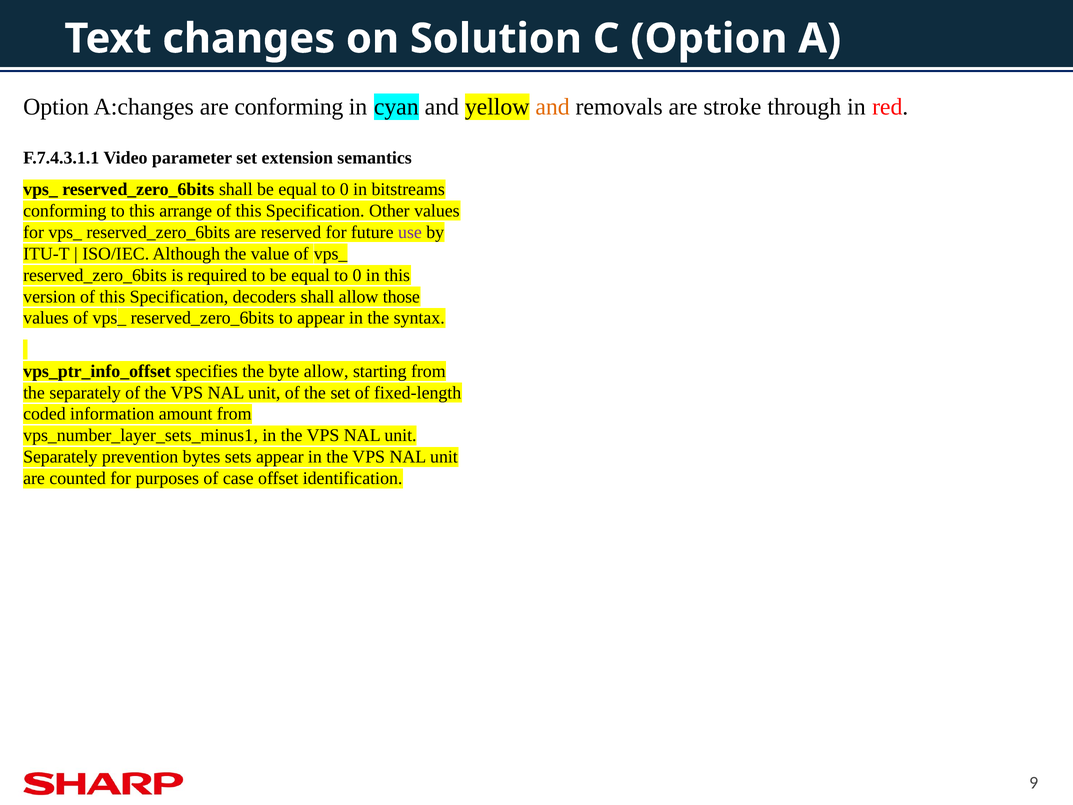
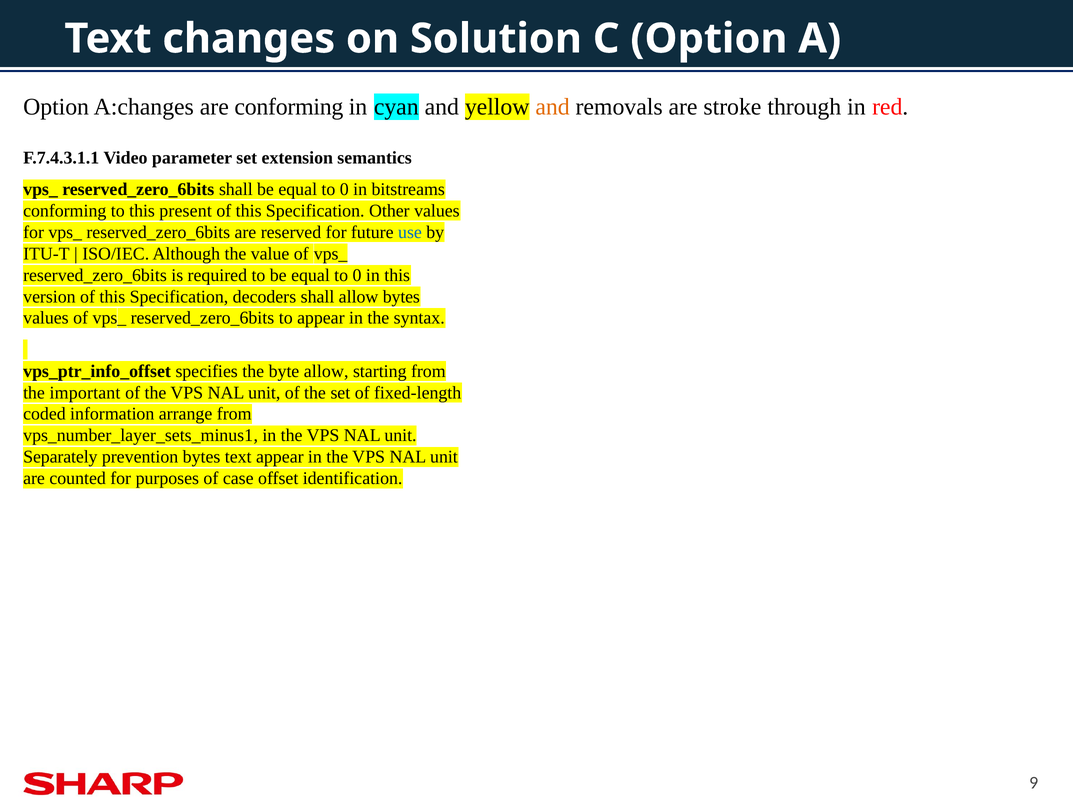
arrange: arrange -> present
use colour: purple -> blue
allow those: those -> bytes
the separately: separately -> important
amount: amount -> arrange
bytes sets: sets -> text
